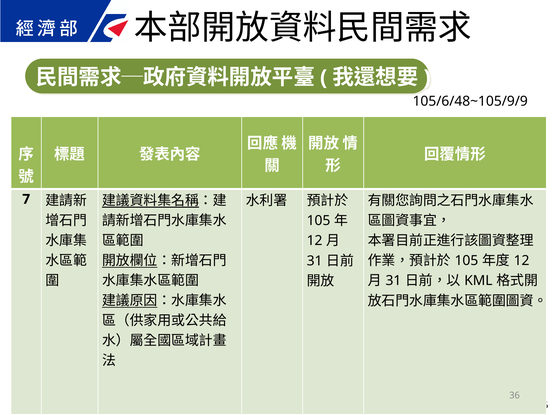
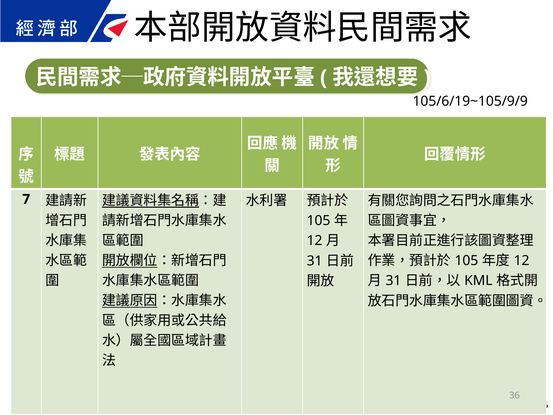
105/6/48~105/9/9: 105/6/48~105/9/9 -> 105/6/19~105/9/9
